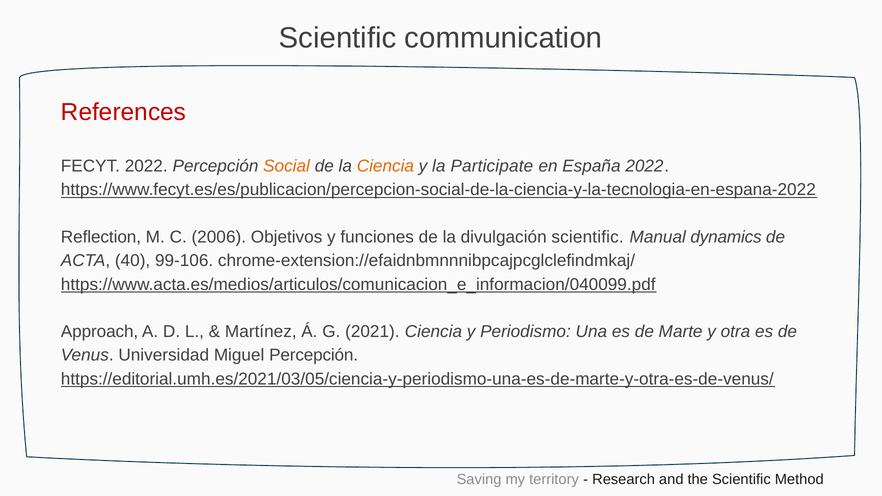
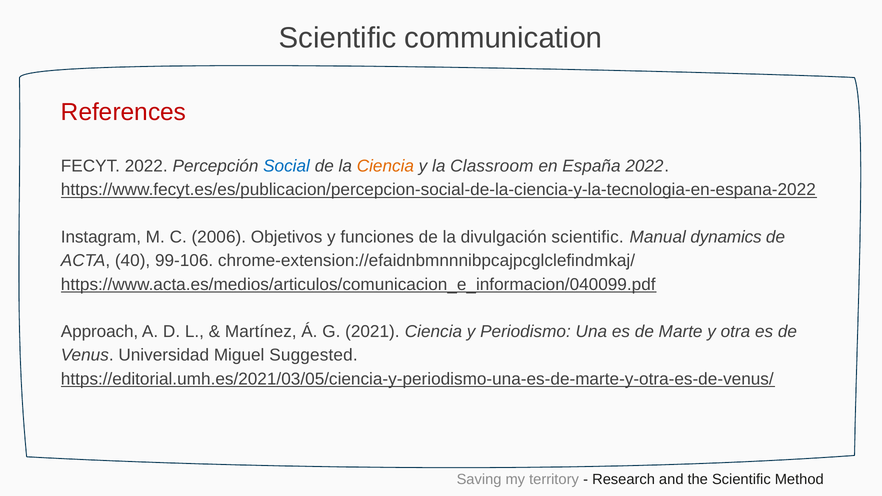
Social colour: orange -> blue
Participate: Participate -> Classroom
Reflection: Reflection -> Instagram
Miguel Percepción: Percepción -> Suggested
